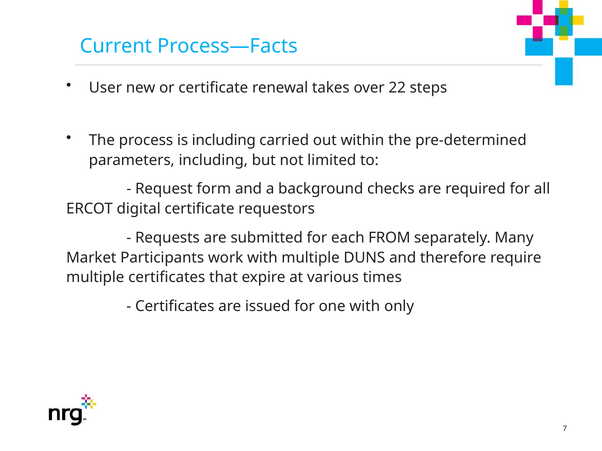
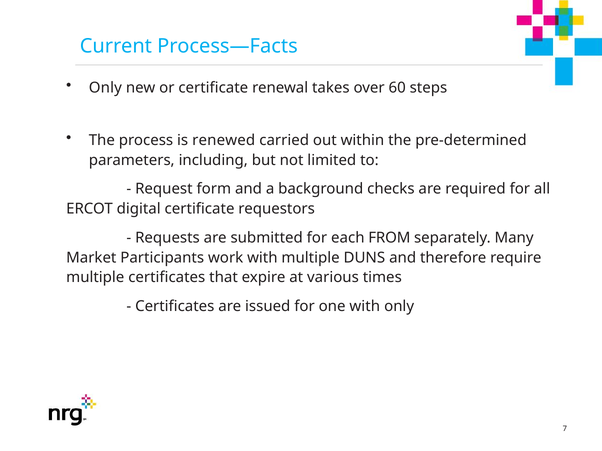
User at (105, 88): User -> Only
22: 22 -> 60
is including: including -> renewed
